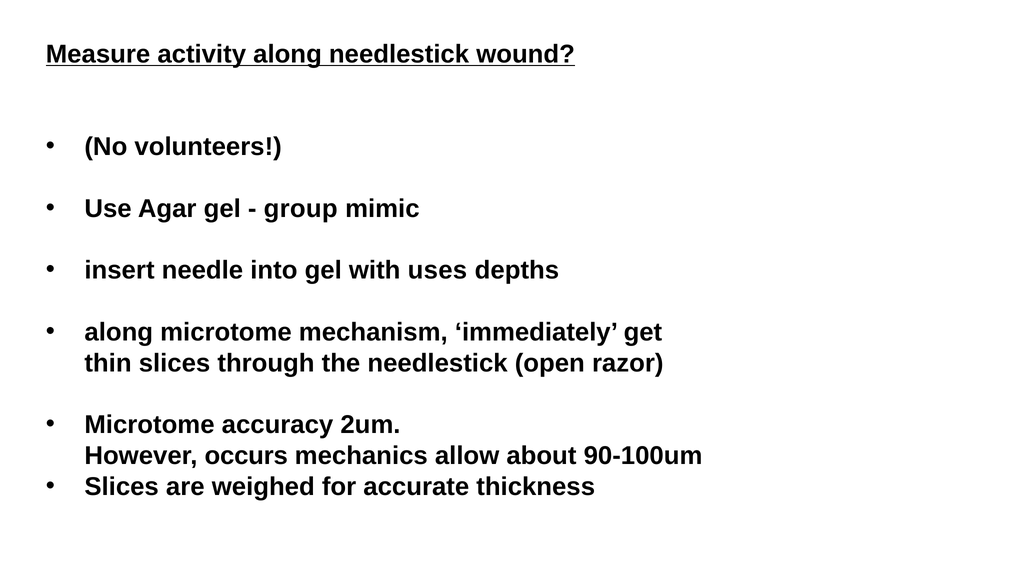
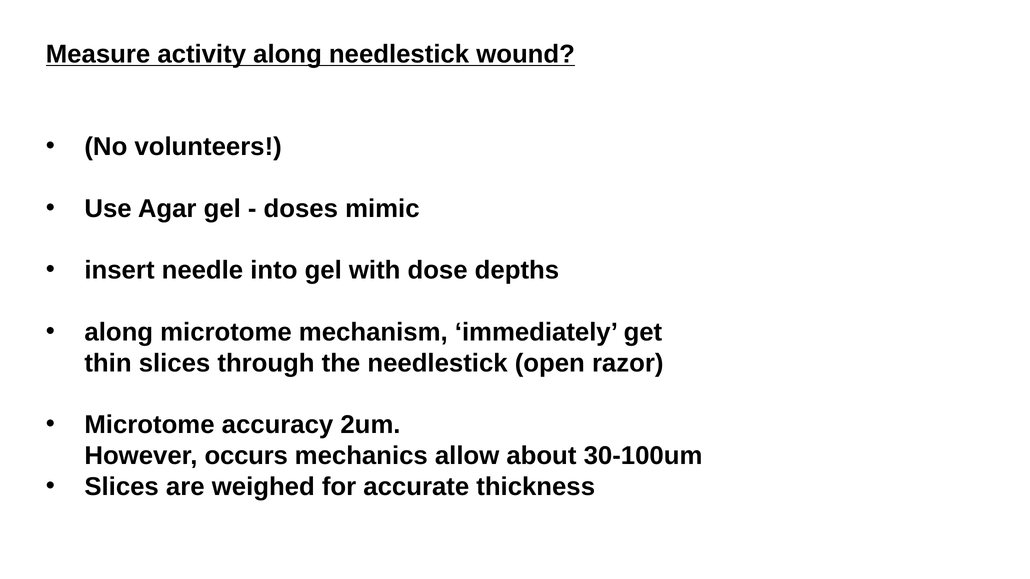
group: group -> doses
uses: uses -> dose
90-100um: 90-100um -> 30-100um
